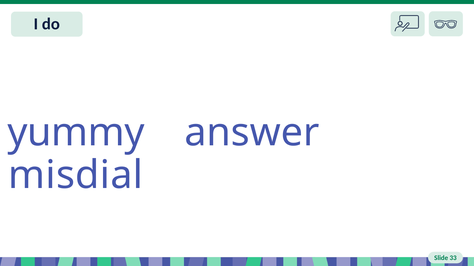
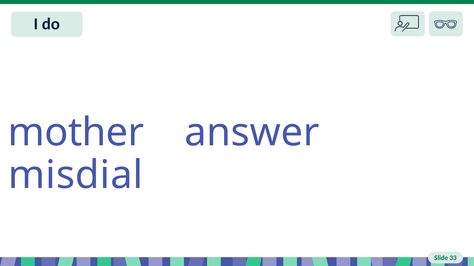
yummy: yummy -> mother
